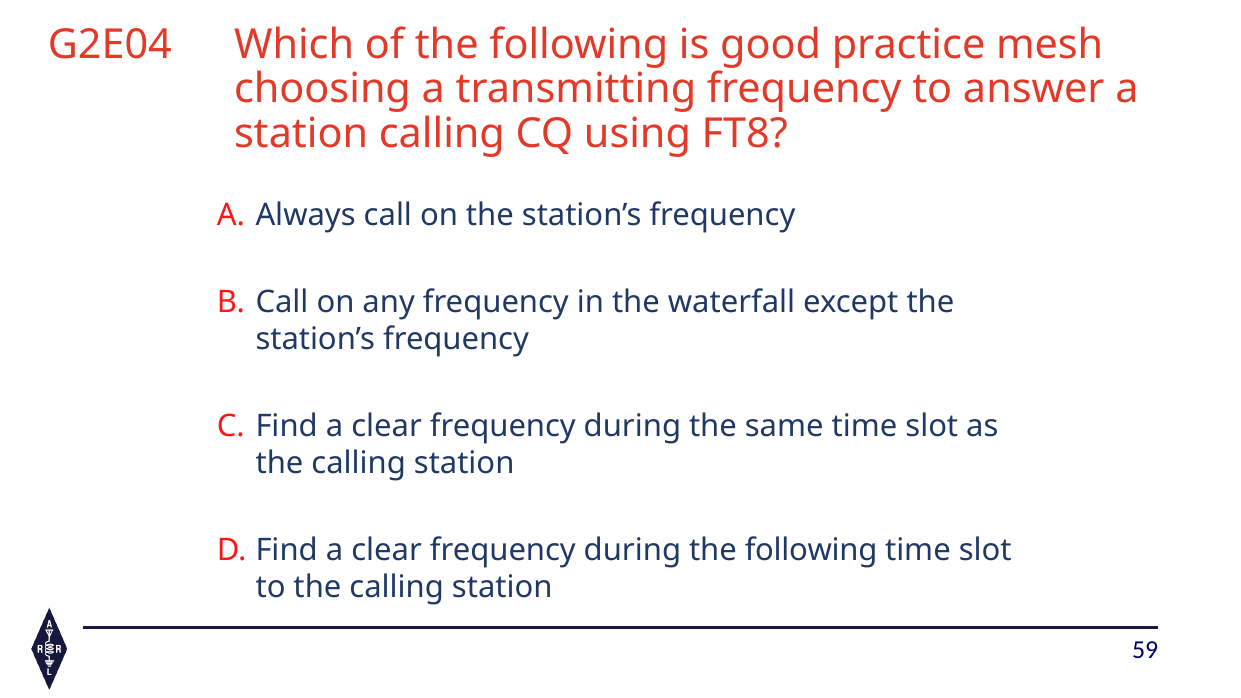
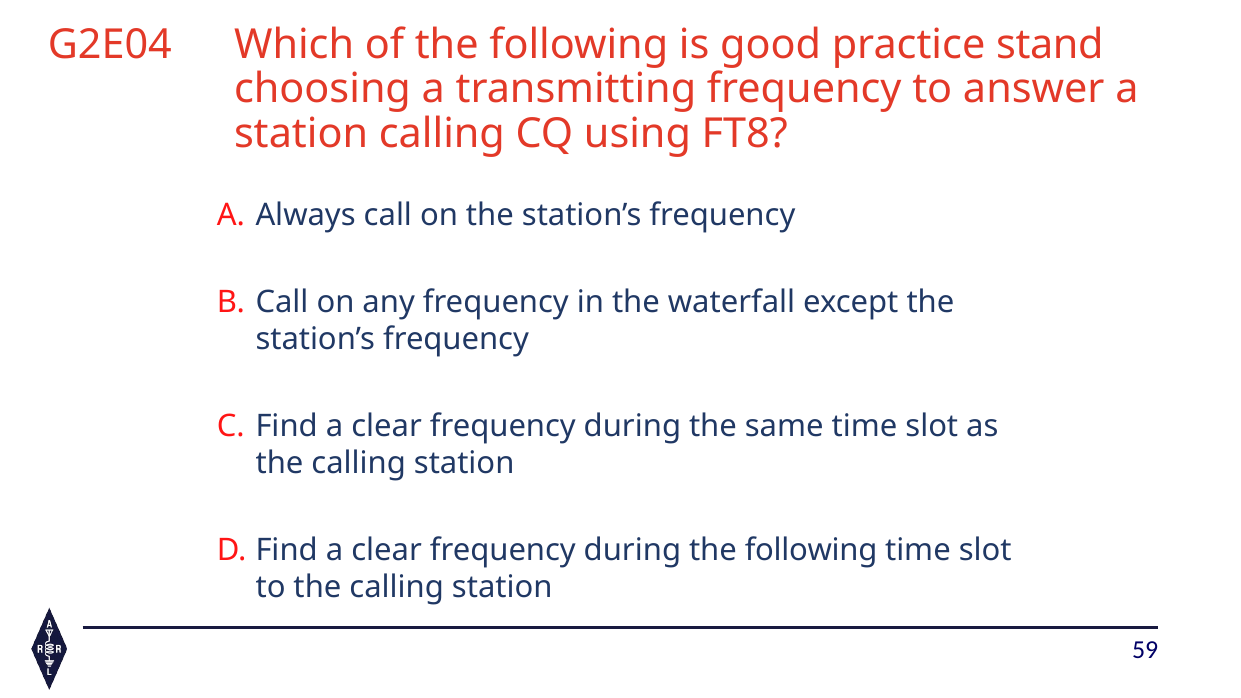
mesh: mesh -> stand
